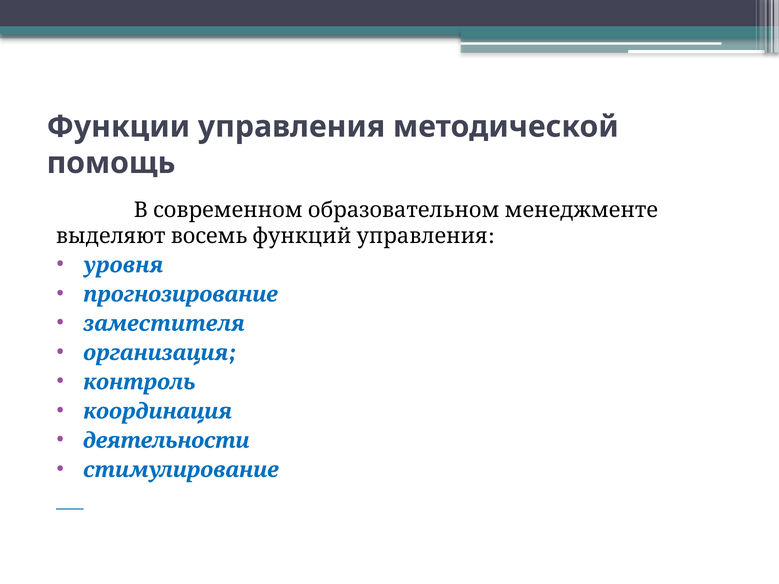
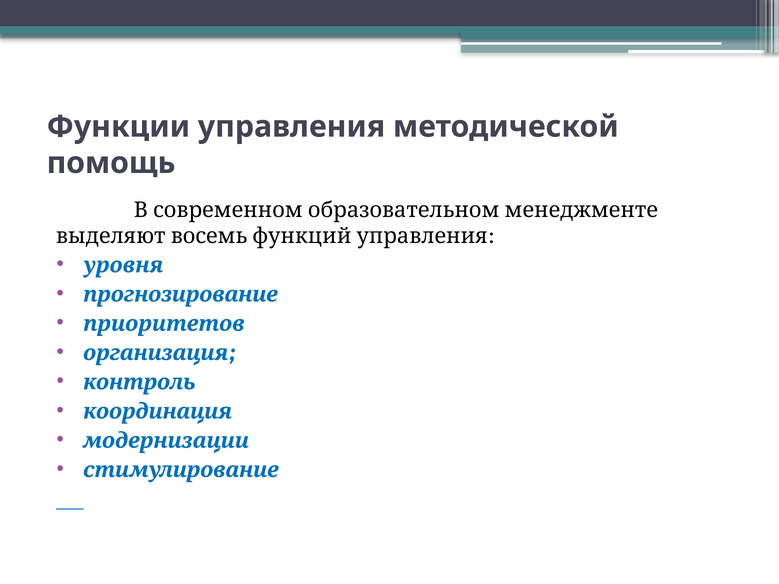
заместителя: заместителя -> приоритетов
деятельности: деятельности -> модернизации
